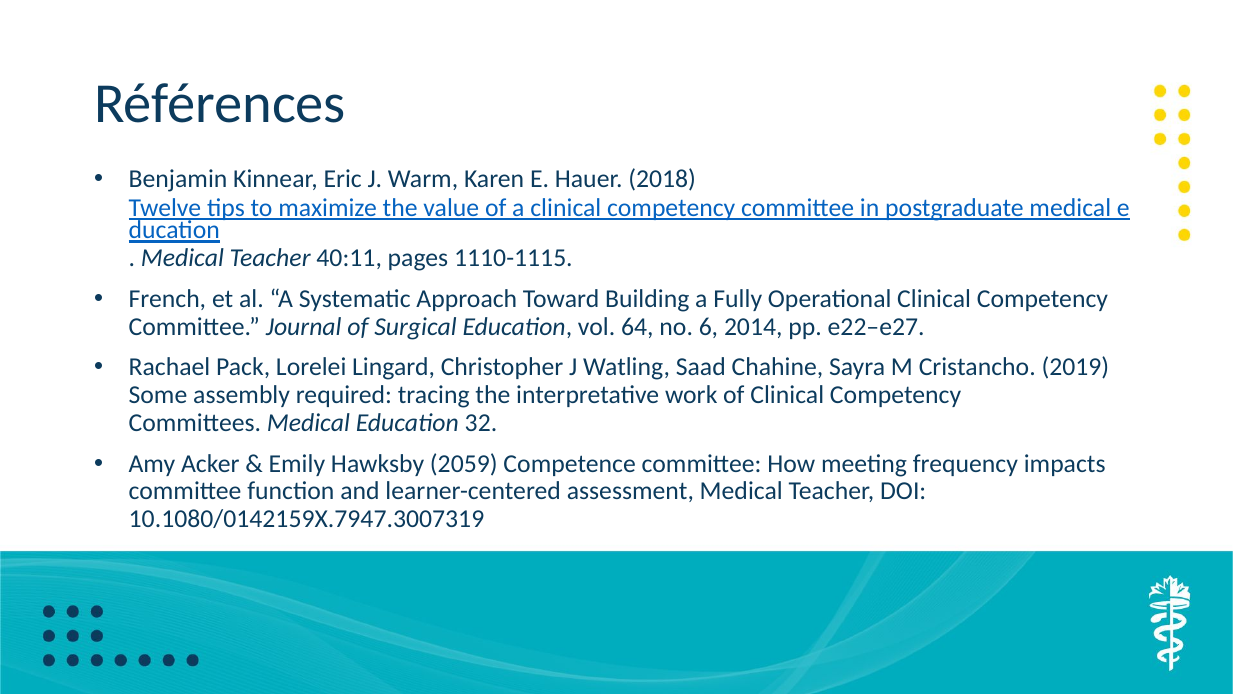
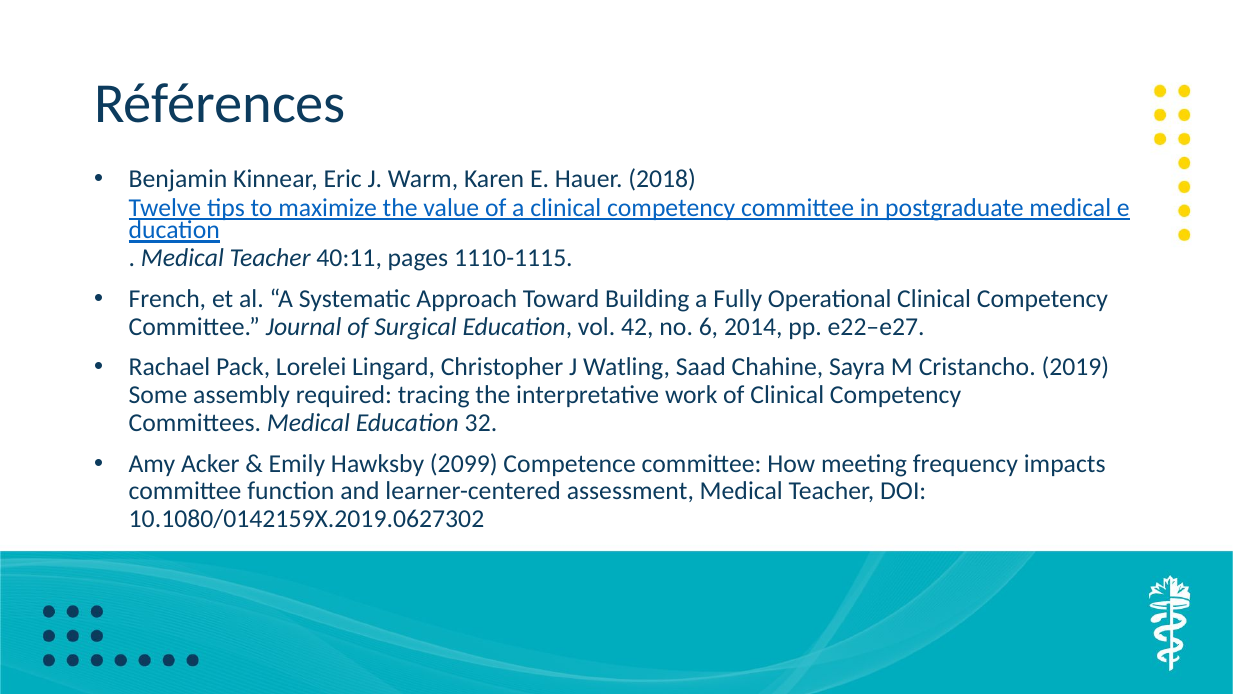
64: 64 -> 42
2059: 2059 -> 2099
10.1080/0142159X.7947.3007319: 10.1080/0142159X.7947.3007319 -> 10.1080/0142159X.2019.0627302
